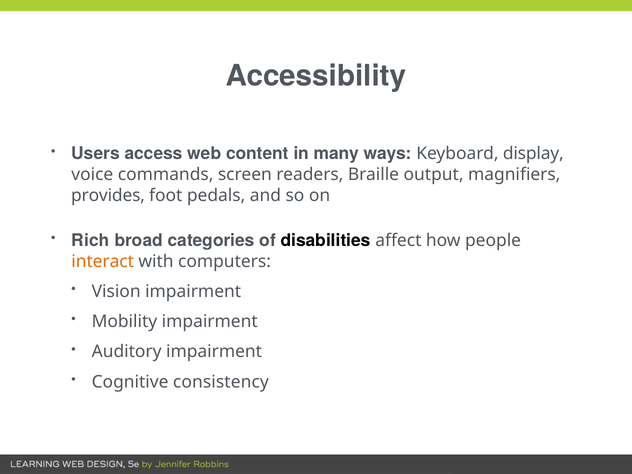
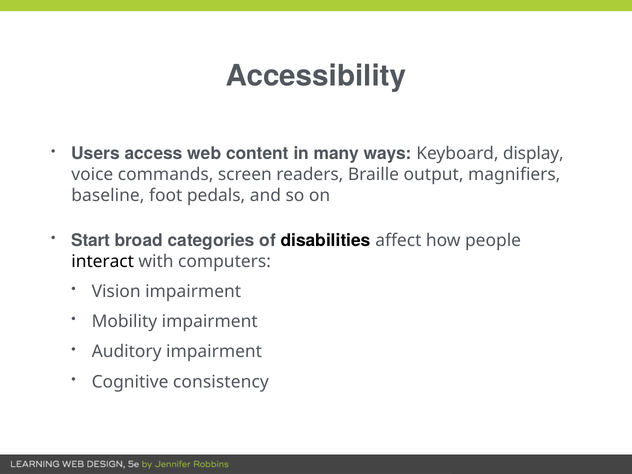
provides: provides -> baseline
Rich: Rich -> Start
interact colour: orange -> black
